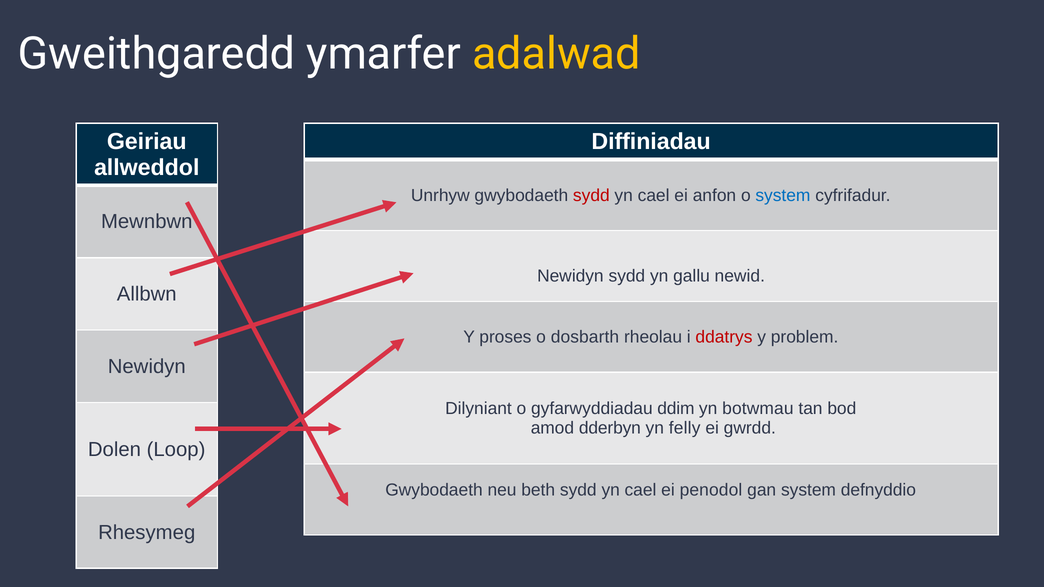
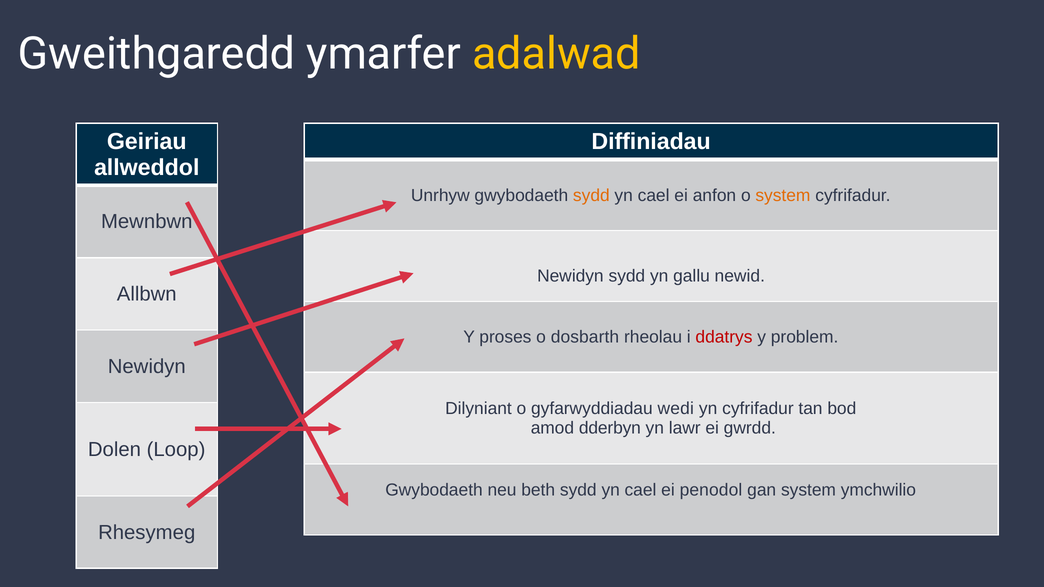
sydd at (591, 195) colour: red -> orange
system at (783, 195) colour: blue -> orange
ddim: ddim -> wedi
yn botwmau: botwmau -> cyfrifadur
felly: felly -> lawr
defnyddio: defnyddio -> ymchwilio
